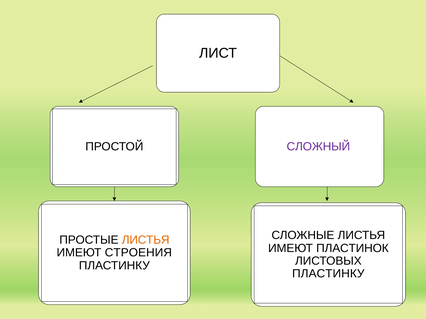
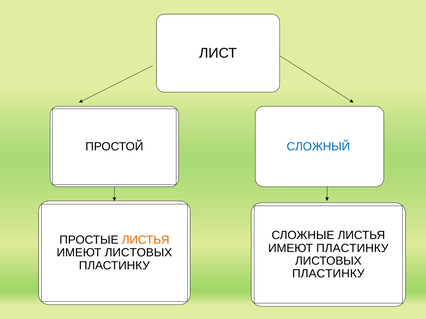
СЛОЖНЫЙ colour: purple -> blue
ИМЕЮТ ПЛАСТИНОК: ПЛАСТИНОК -> ПЛАСТИНКУ
ИМЕЮТ СТРОЕНИЯ: СТРОЕНИЯ -> ЛИСТОВЫХ
